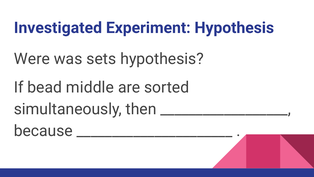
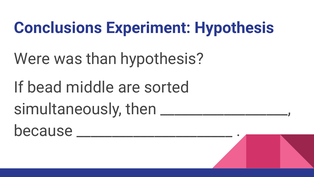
Investigated: Investigated -> Conclusions
sets: sets -> than
